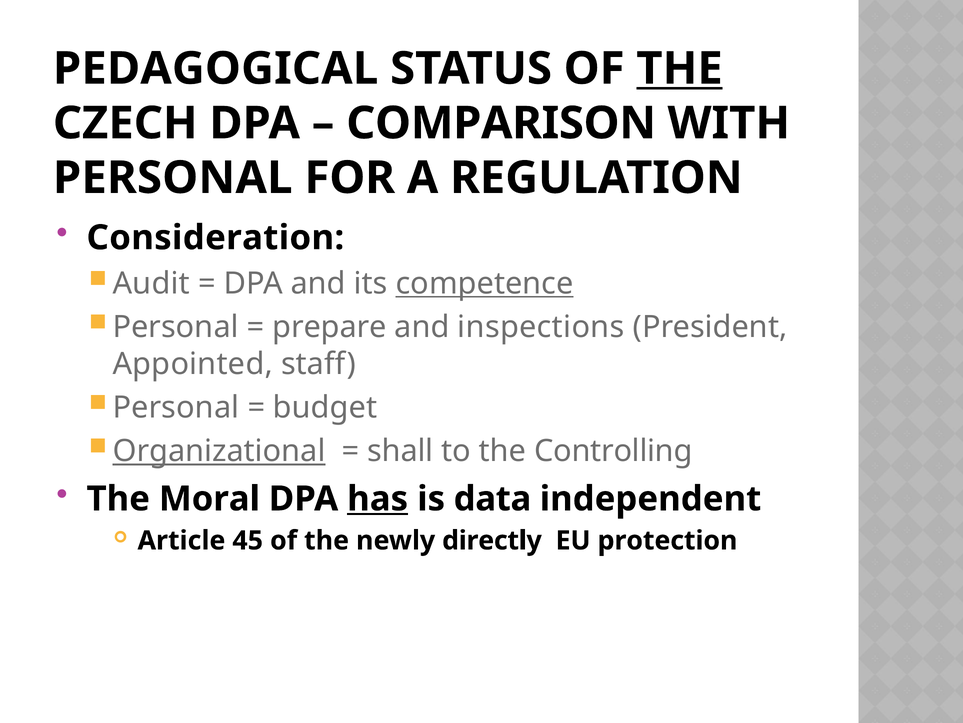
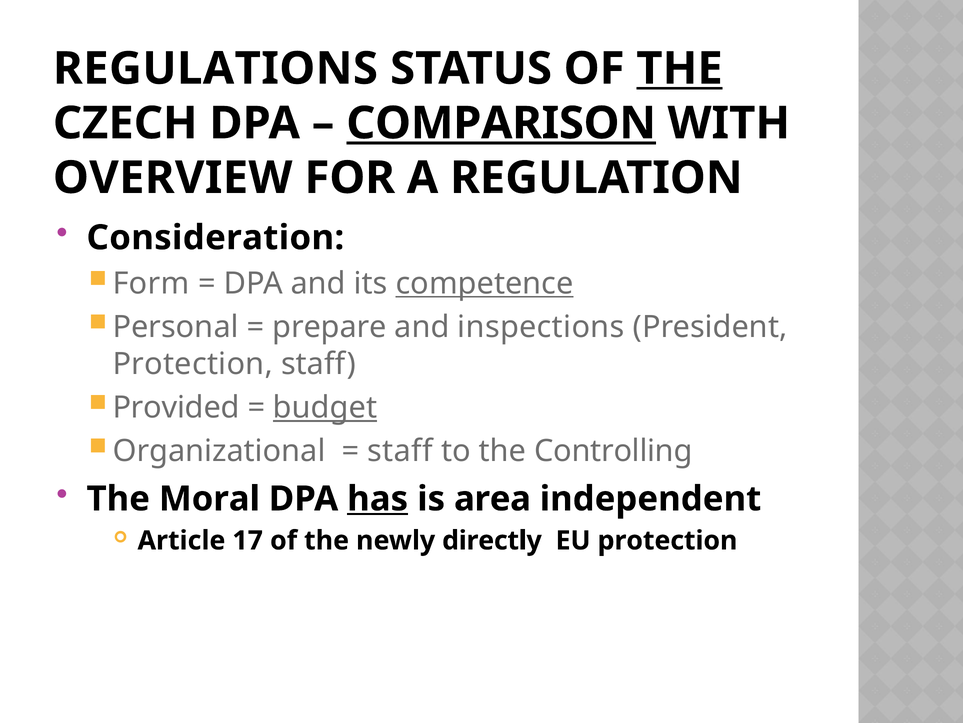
PEDAGOGICAL: PEDAGOGICAL -> REGULATIONS
COMPARISON underline: none -> present
PERSONAL at (173, 178): PERSONAL -> OVERVIEW
Audit: Audit -> Form
Appointed at (193, 364): Appointed -> Protection
Personal at (176, 407): Personal -> Provided
budget underline: none -> present
Organizational underline: present -> none
shall at (400, 451): shall -> staff
data: data -> area
45: 45 -> 17
